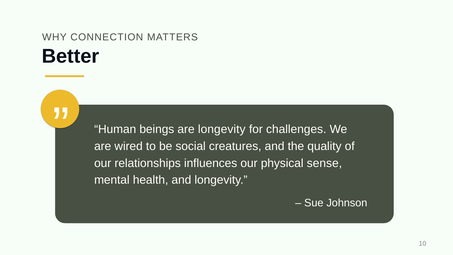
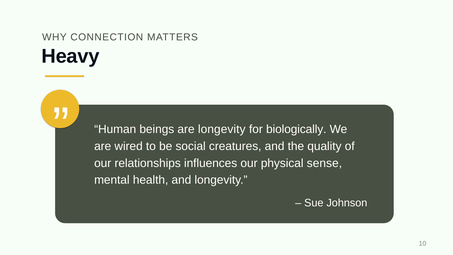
Better: Better -> Heavy
challenges: challenges -> biologically
